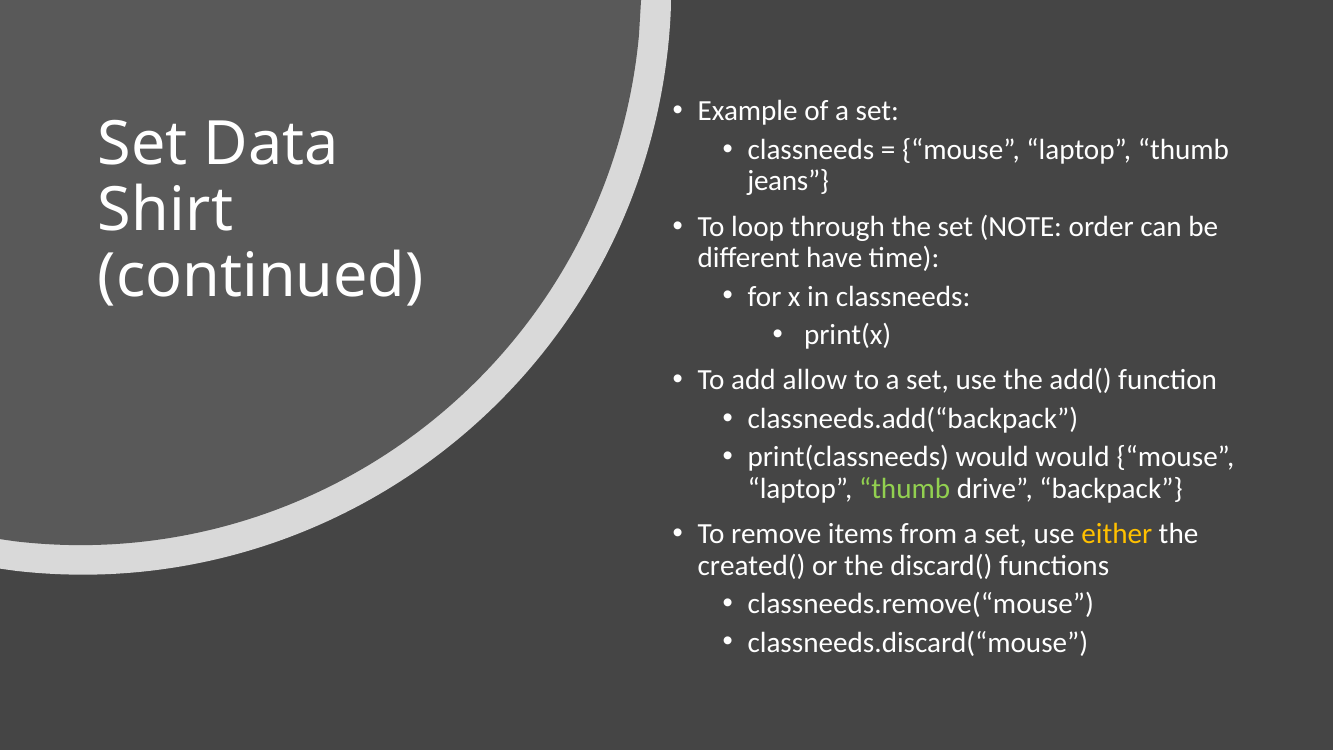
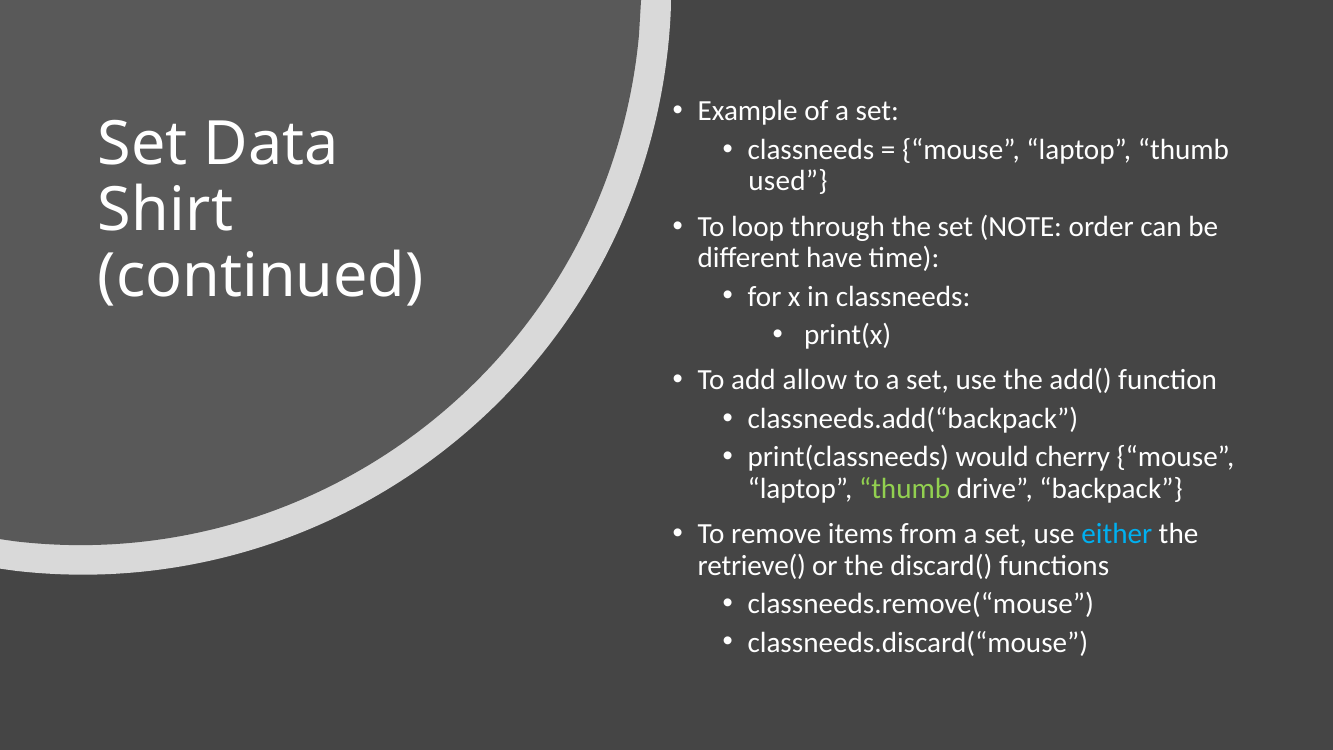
jeans: jeans -> used
would would: would -> cherry
either colour: yellow -> light blue
created(: created( -> retrieve(
